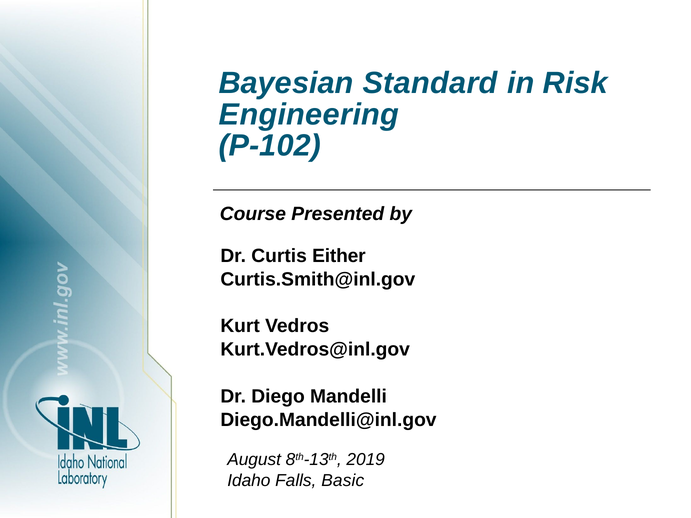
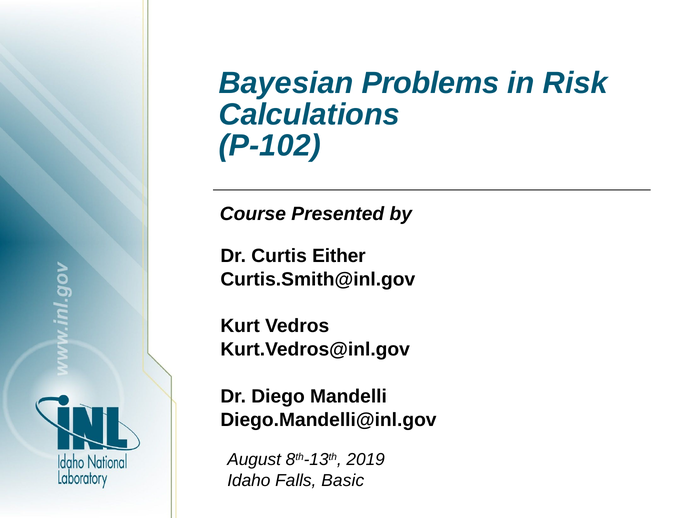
Standard: Standard -> Problems
Engineering: Engineering -> Calculations
